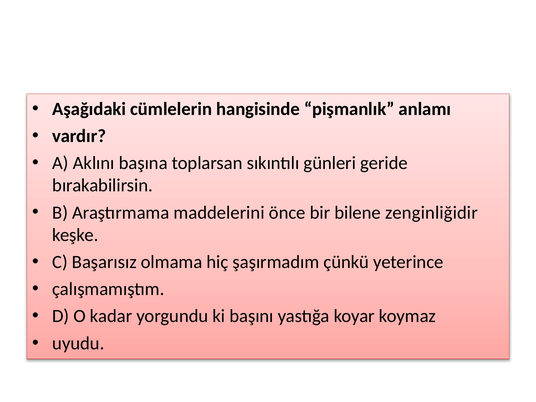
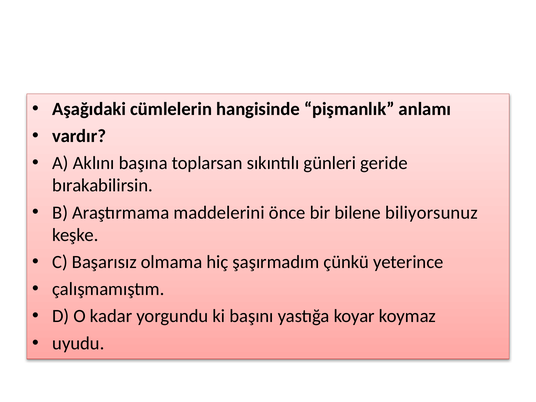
zenginliğidir: zenginliğidir -> biliyorsunuz
